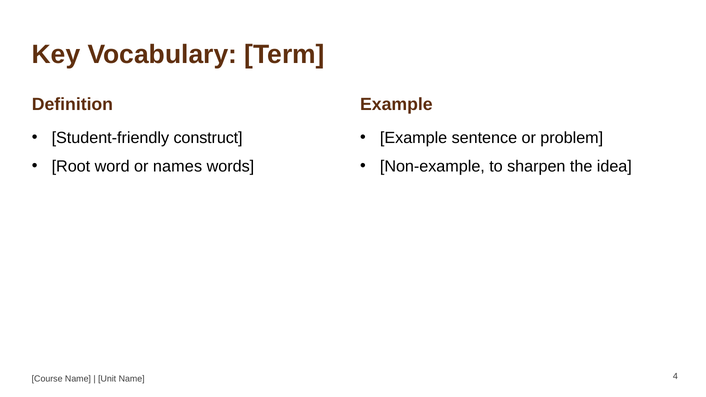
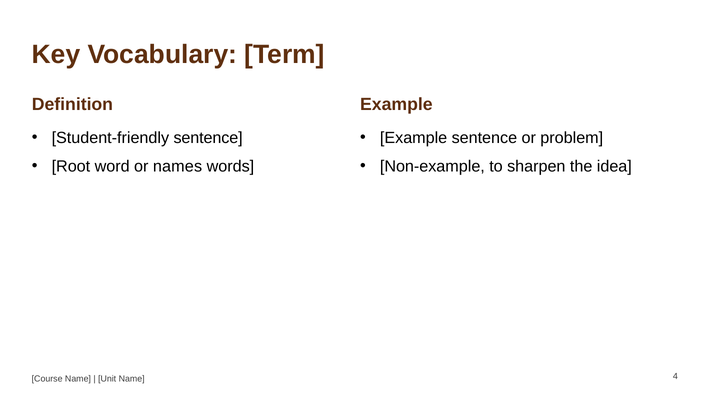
Student-friendly construct: construct -> sentence
